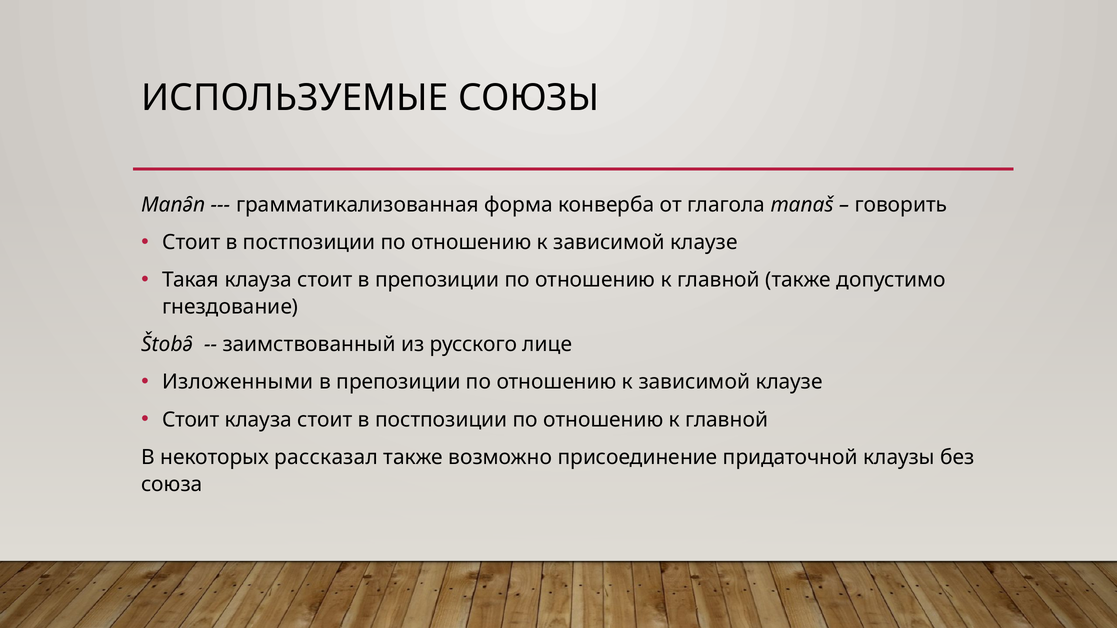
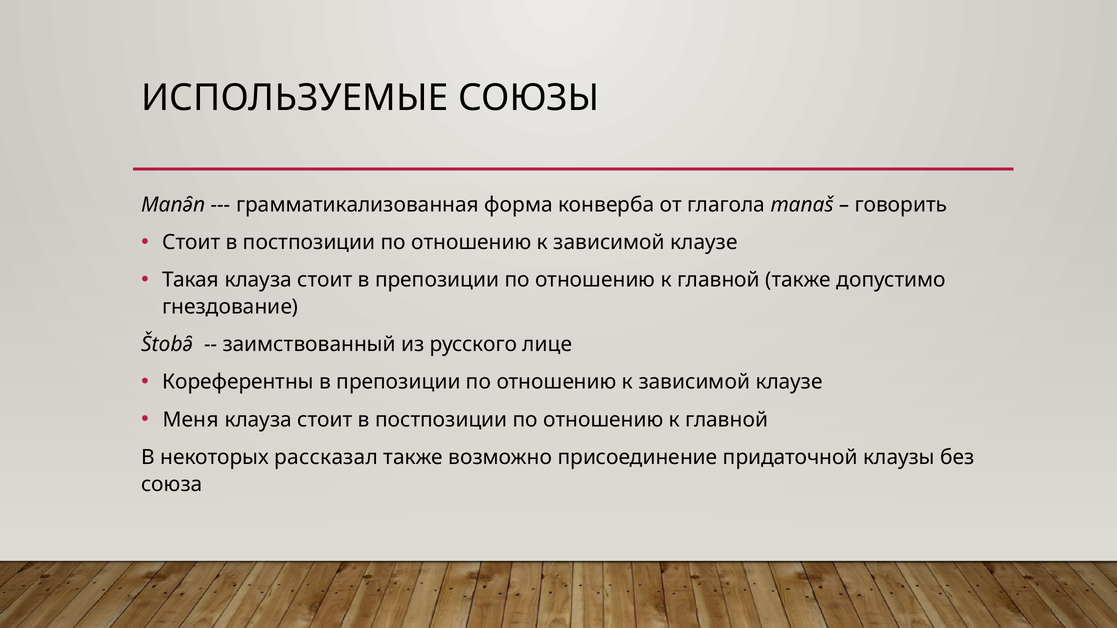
Изложенными: Изложенными -> Кореферентны
Стоит at (191, 420): Стоит -> Меня
